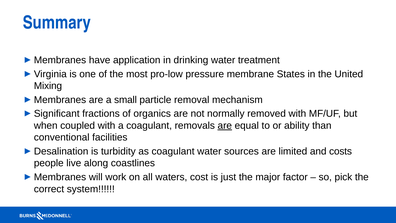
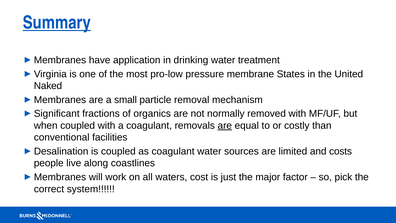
Summary underline: none -> present
Mixing: Mixing -> Naked
ability: ability -> costly
is turbidity: turbidity -> coupled
